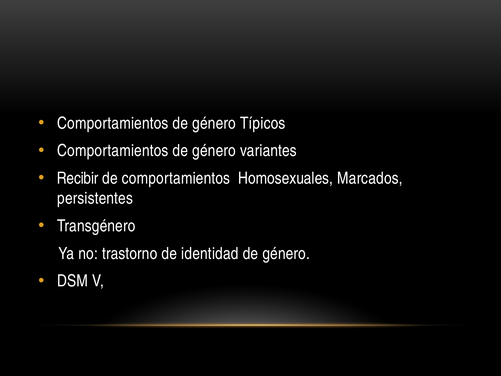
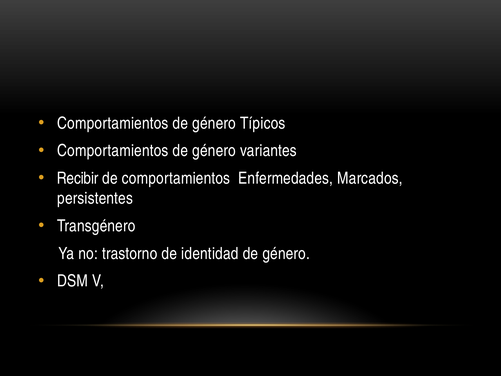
Homosexuales: Homosexuales -> Enfermedades
